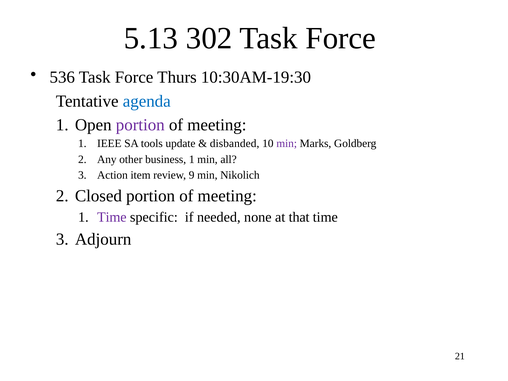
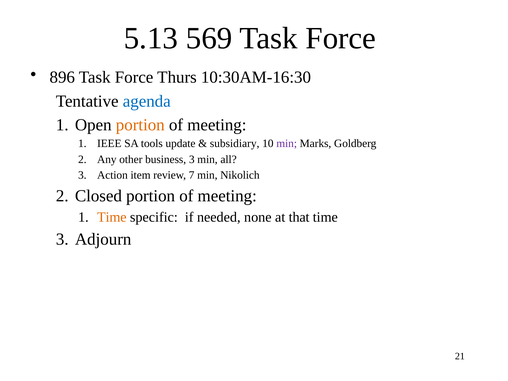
302: 302 -> 569
536: 536 -> 896
10:30AM-19:30: 10:30AM-19:30 -> 10:30AM-16:30
portion at (140, 125) colour: purple -> orange
disbanded: disbanded -> subsidiary
business 1: 1 -> 3
9: 9 -> 7
Time at (112, 217) colour: purple -> orange
